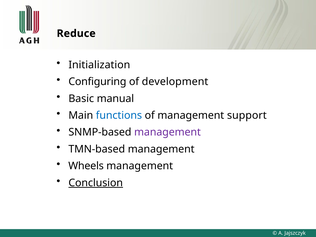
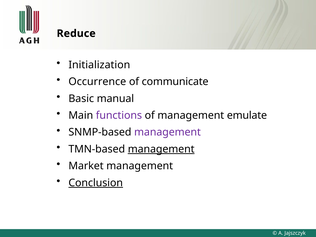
Configuring: Configuring -> Occurrence
development: development -> communicate
functions colour: blue -> purple
support: support -> emulate
management at (161, 149) underline: none -> present
Wheels: Wheels -> Market
